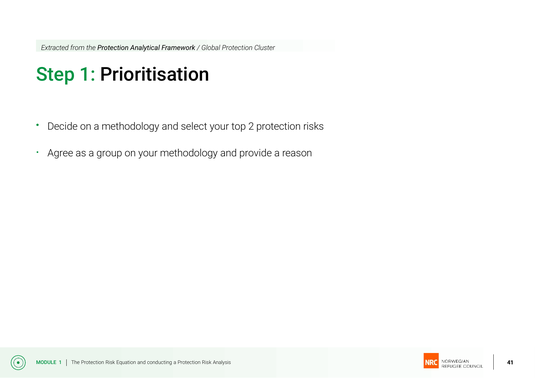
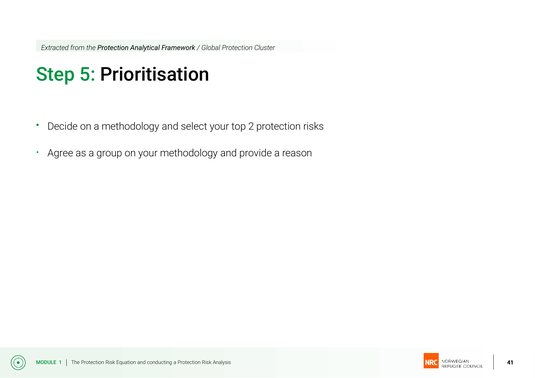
Step 1: 1 -> 5
